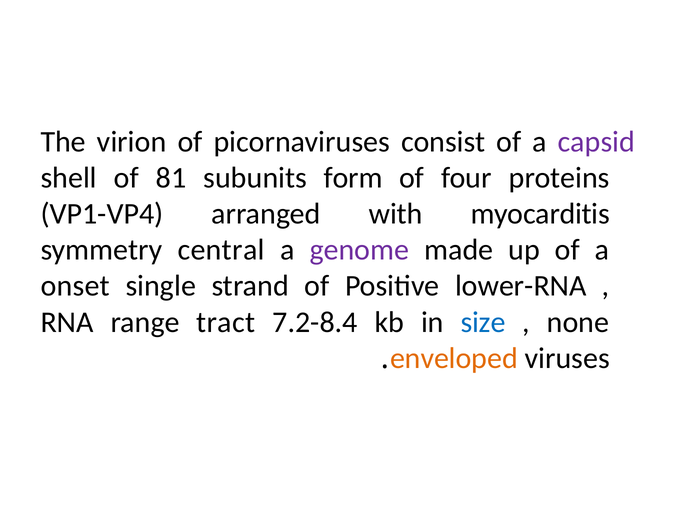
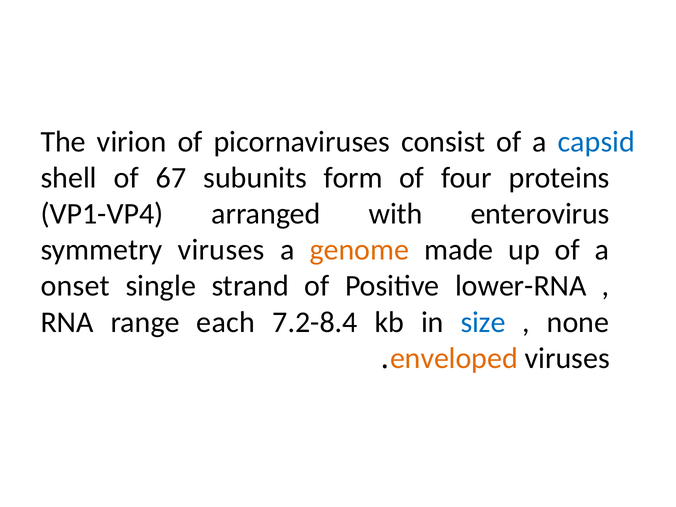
capsid colour: purple -> blue
81: 81 -> 67
myocarditis: myocarditis -> enterovirus
symmetry central: central -> viruses
genome colour: purple -> orange
tract: tract -> each
